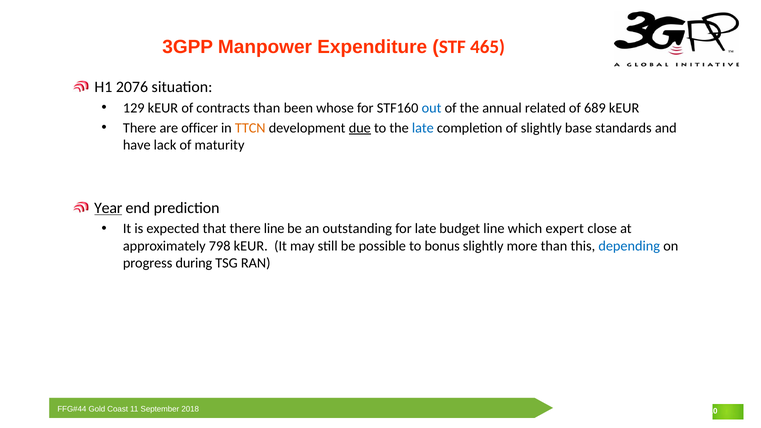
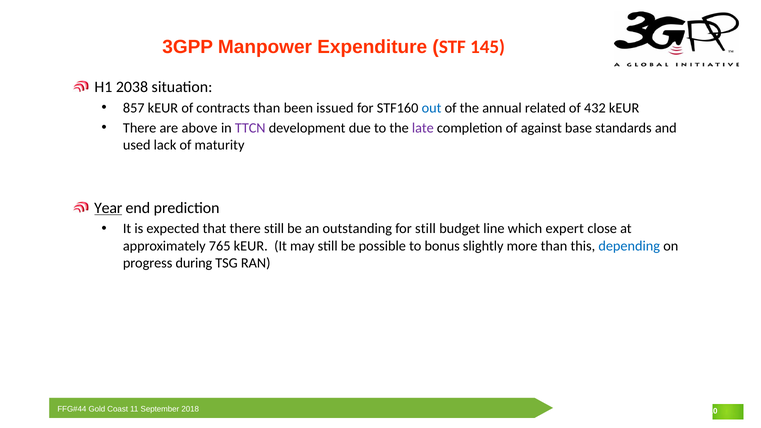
465: 465 -> 145
2076: 2076 -> 2038
129: 129 -> 857
whose: whose -> issued
689: 689 -> 432
officer: officer -> above
TTCN colour: orange -> purple
due underline: present -> none
late at (423, 128) colour: blue -> purple
of slightly: slightly -> against
have: have -> used
there line: line -> still
for late: late -> still
798: 798 -> 765
